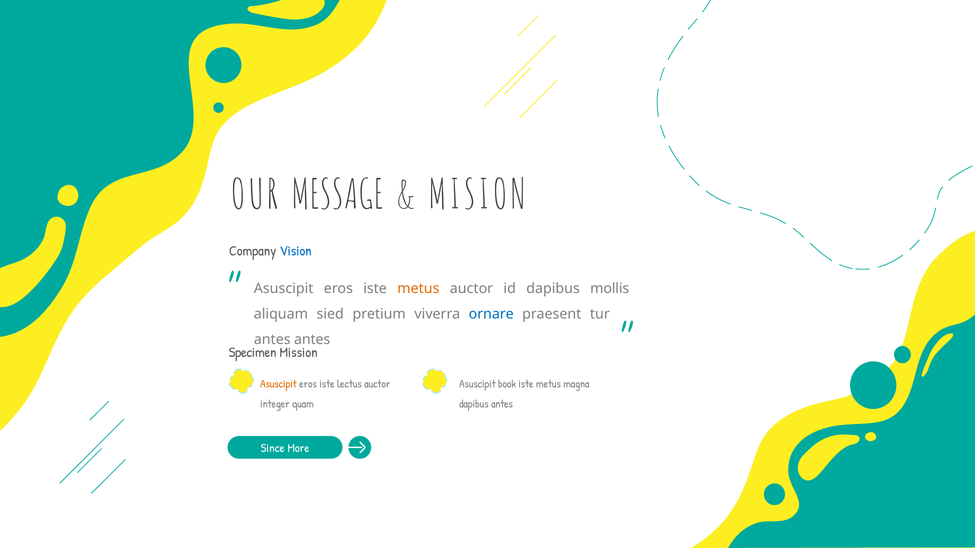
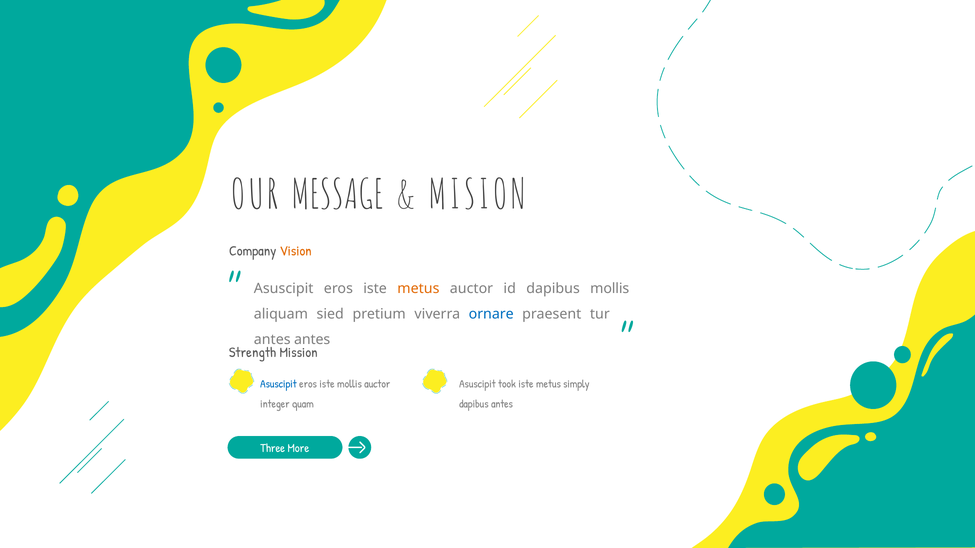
Vision colour: blue -> orange
Specimen: Specimen -> Strength
Asuscipit at (278, 385) colour: orange -> blue
iste lectus: lectus -> mollis
book: book -> took
magna: magna -> simply
Since: Since -> Three
